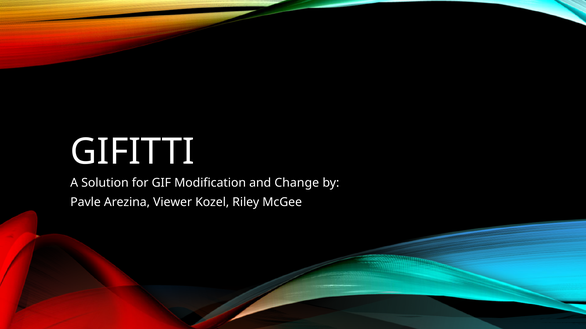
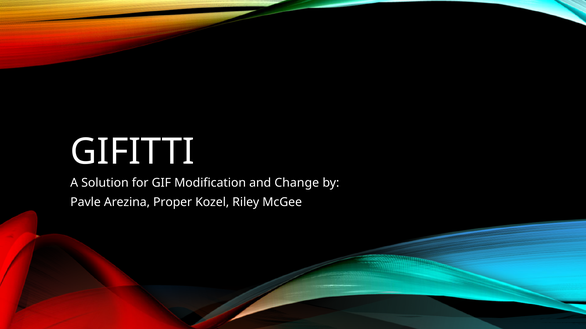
Viewer: Viewer -> Proper
